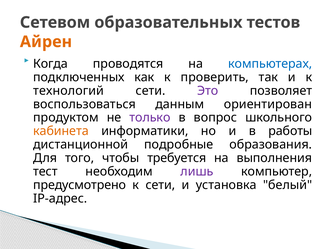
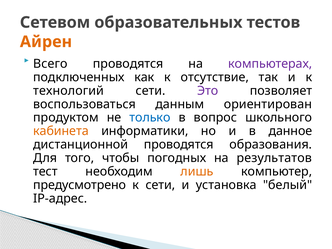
Когда: Когда -> Всего
компьютерах colour: blue -> purple
проверить: проверить -> отсутствие
только colour: purple -> blue
работы: работы -> данное
дистанционной подробные: подробные -> проводятся
требуется: требуется -> погодных
выполнения: выполнения -> результатов
лишь colour: purple -> orange
